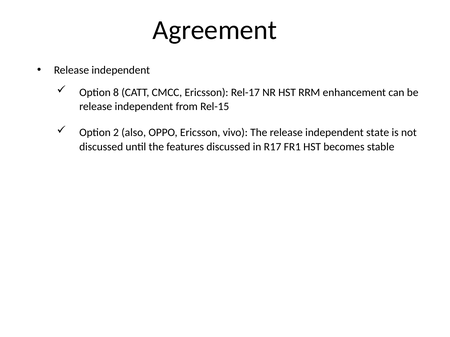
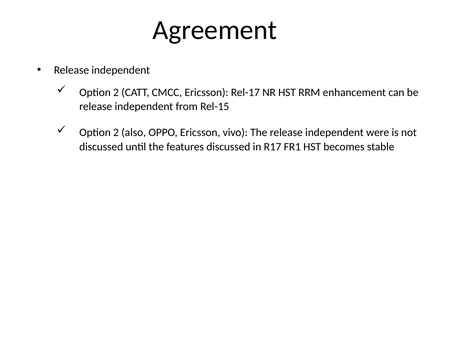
8 at (116, 93): 8 -> 2
state: state -> were
